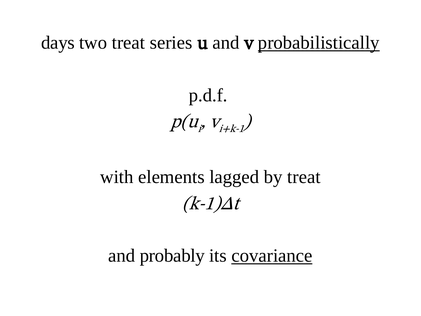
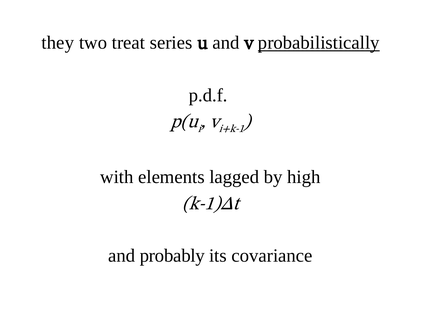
days: days -> they
by treat: treat -> high
covariance underline: present -> none
